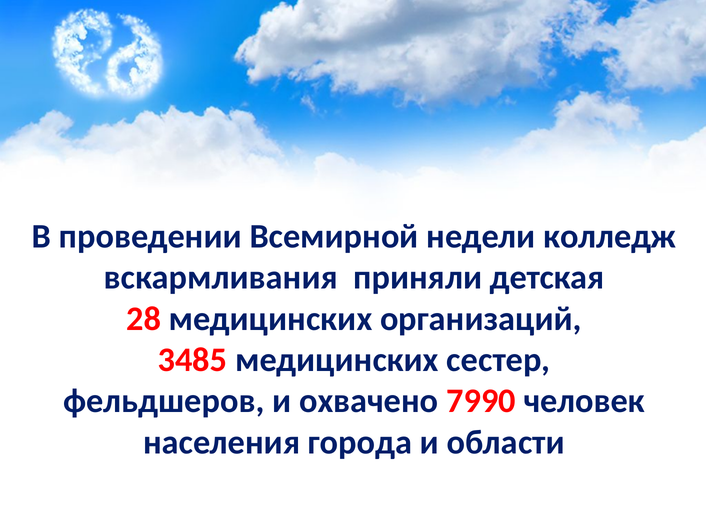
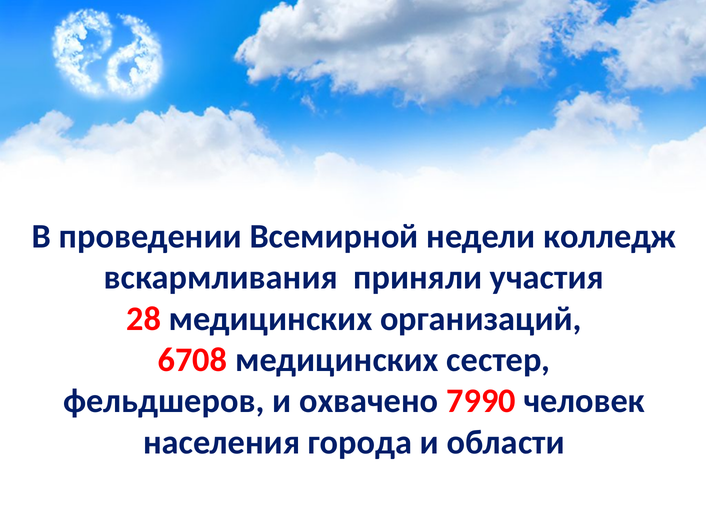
детская: детская -> участия
3485: 3485 -> 6708
